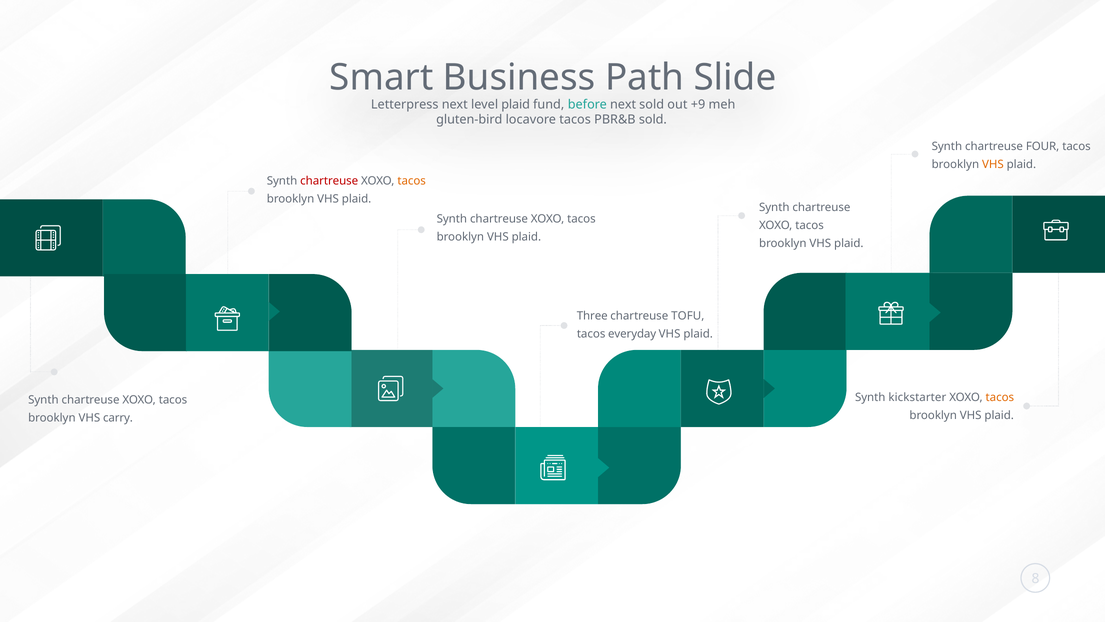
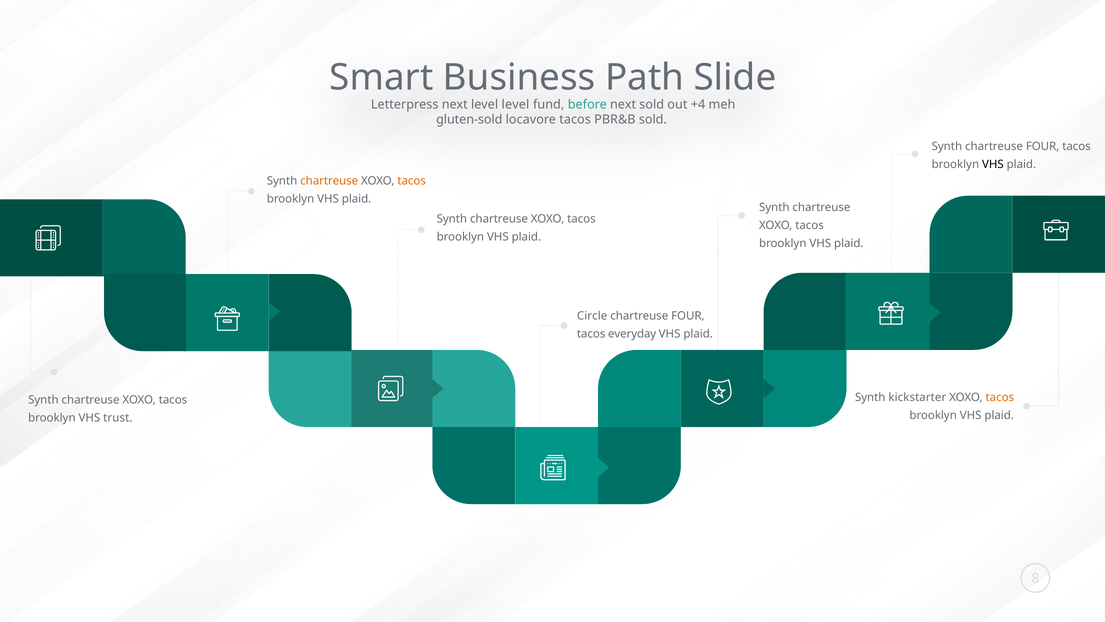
level plaid: plaid -> level
+9: +9 -> +4
gluten-bird: gluten-bird -> gluten-sold
VHS at (993, 164) colour: orange -> black
chartreuse at (329, 181) colour: red -> orange
Three: Three -> Circle
TOFU at (688, 316): TOFU -> FOUR
carry: carry -> trust
